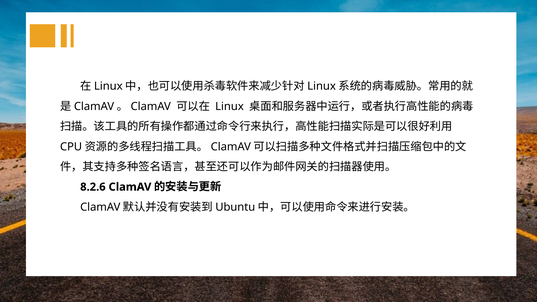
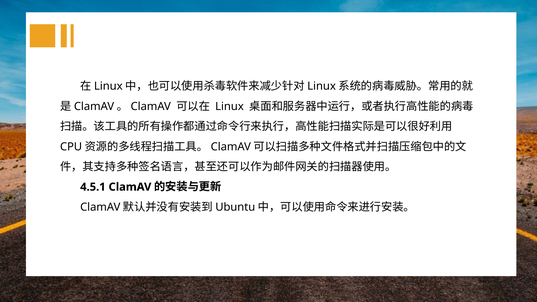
8.2.6: 8.2.6 -> 4.5.1
